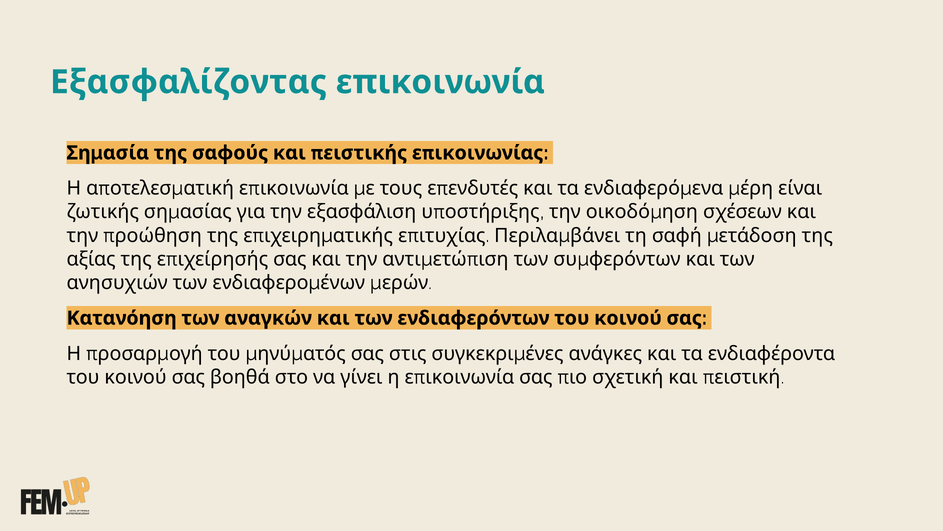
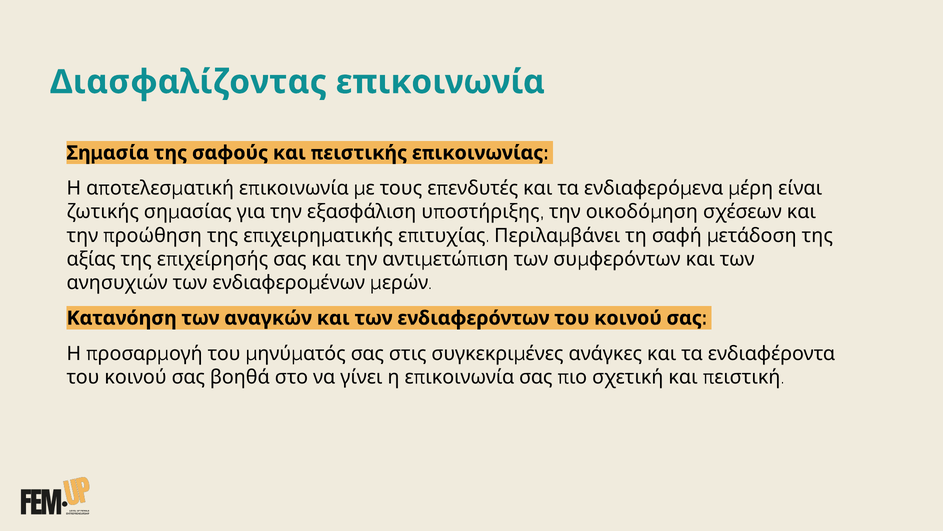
Εξασφαλίζοντας: Εξασφαλίζοντας -> Διασφαλίζοντας
